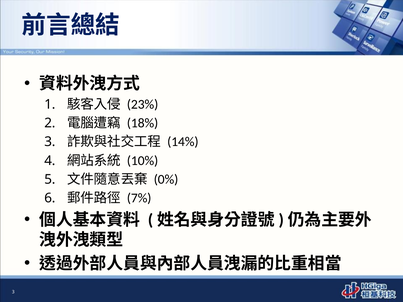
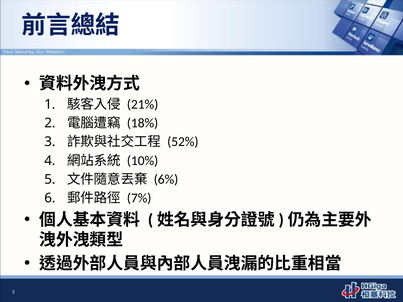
23%: 23% -> 21%
14%: 14% -> 52%
0%: 0% -> 6%
